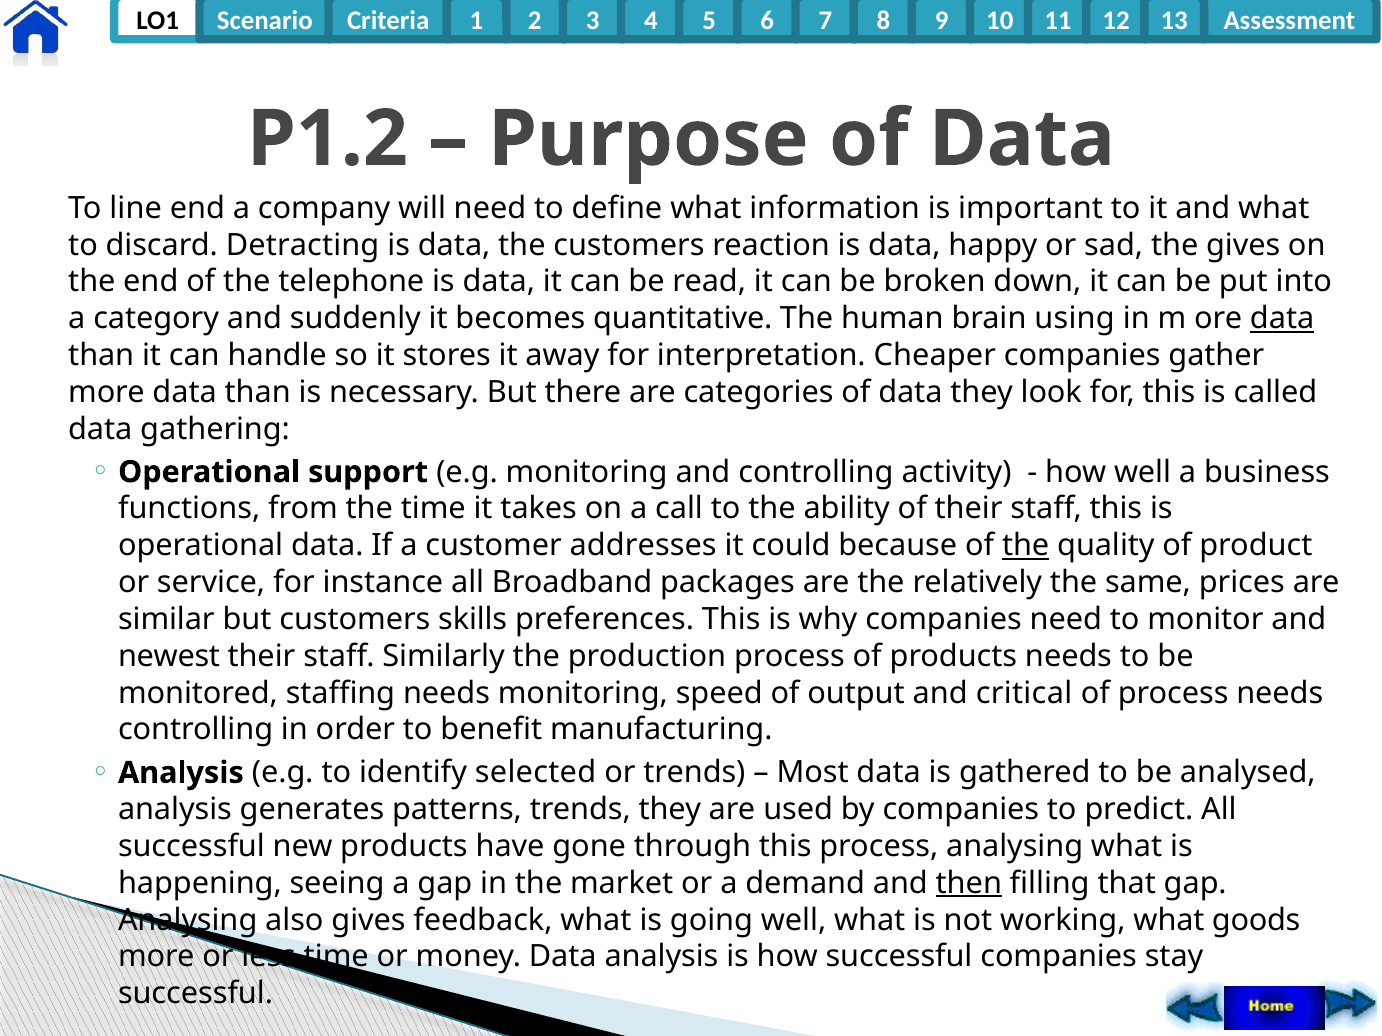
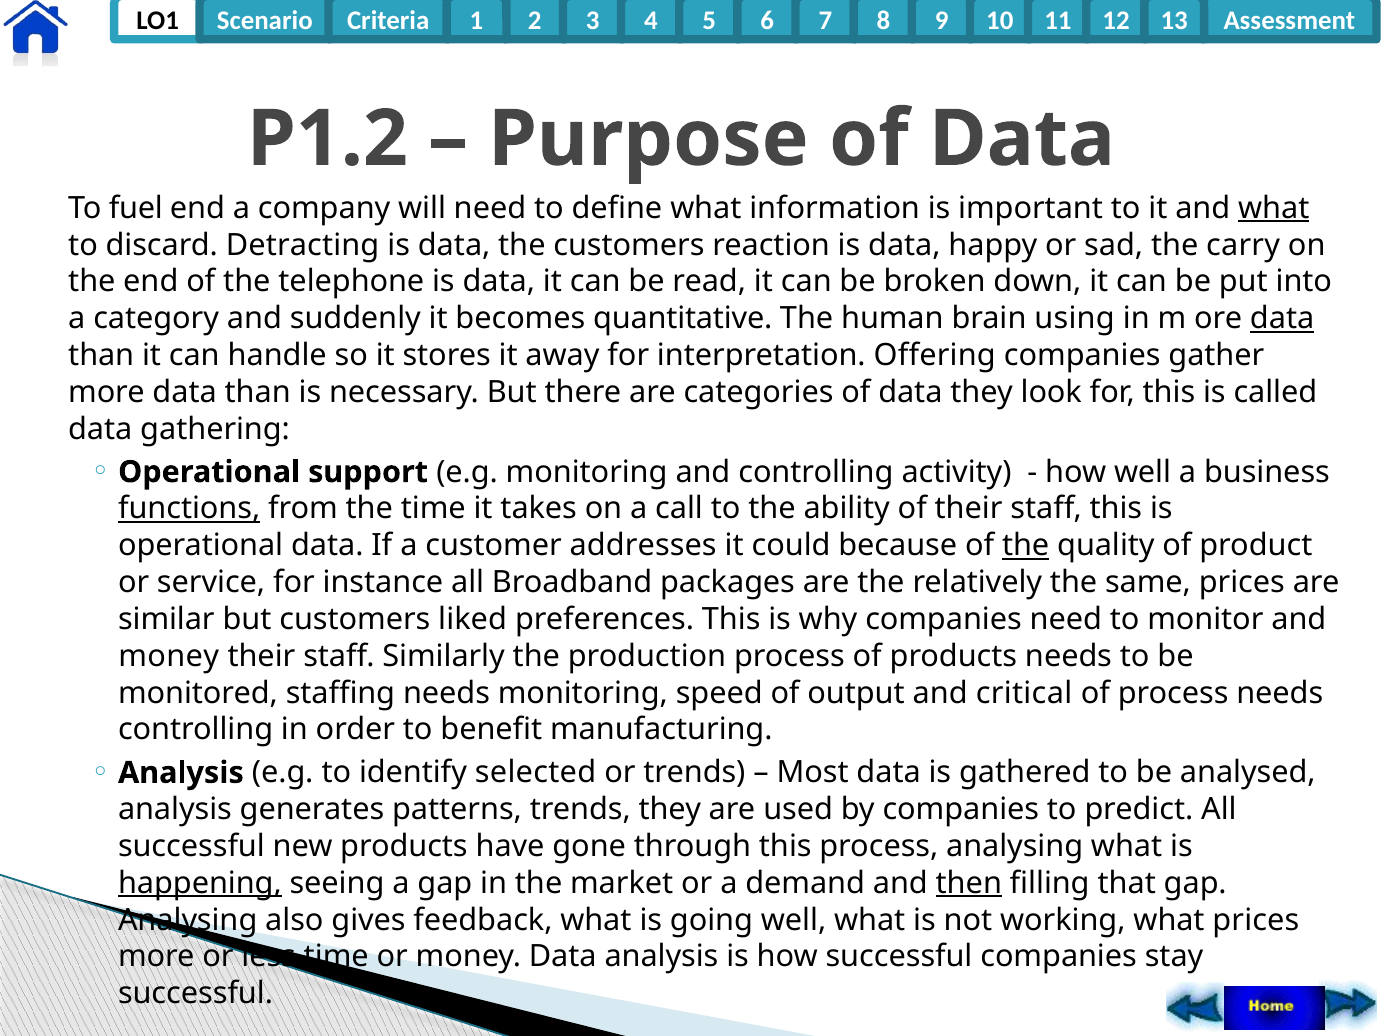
line: line -> fuel
what at (1274, 208) underline: none -> present
the gives: gives -> carry
Cheaper: Cheaper -> Offering
functions underline: none -> present
skills: skills -> liked
newest at (169, 656): newest -> money
happening underline: none -> present
what goods: goods -> prices
